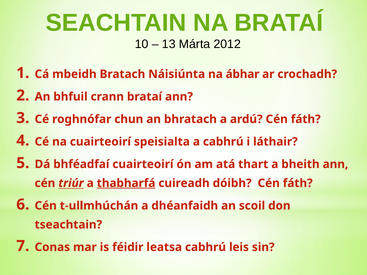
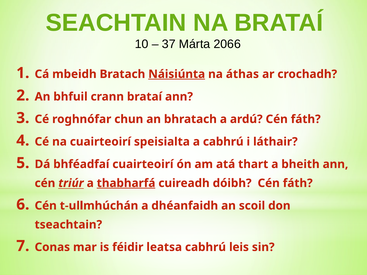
13: 13 -> 37
2012: 2012 -> 2066
Náisiúnta underline: none -> present
ábhar: ábhar -> áthas
